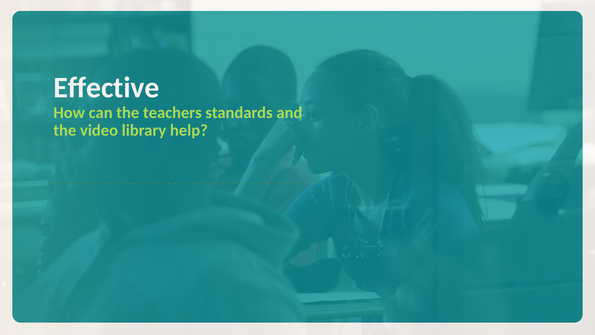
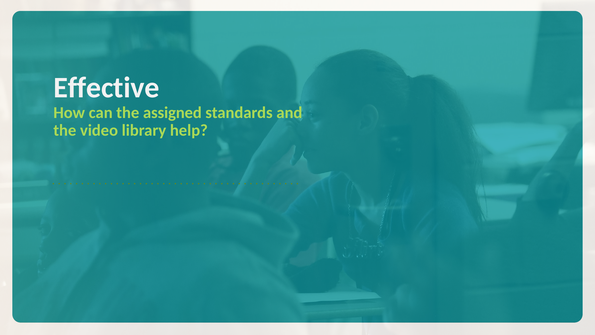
teachers: teachers -> assigned
